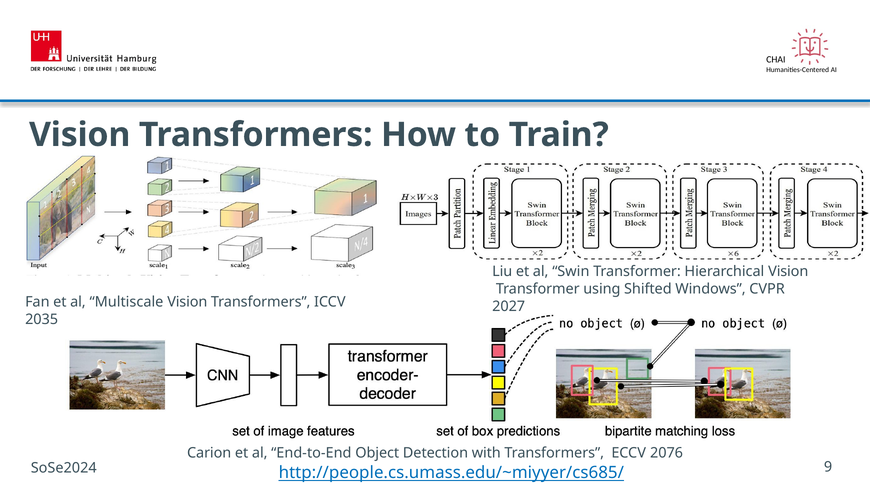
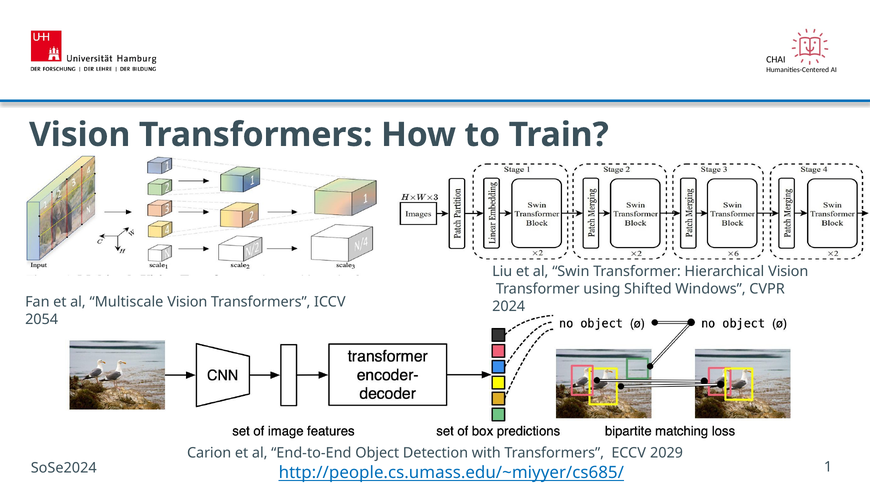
2027: 2027 -> 2024
2035: 2035 -> 2054
2076: 2076 -> 2029
9: 9 -> 1
